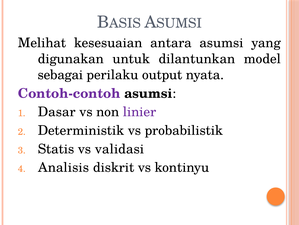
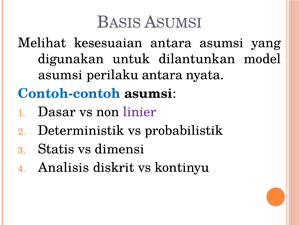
sebagai at (60, 75): sebagai -> asumsi
perilaku output: output -> antara
Contoh-contoh colour: purple -> blue
validasi: validasi -> dimensi
